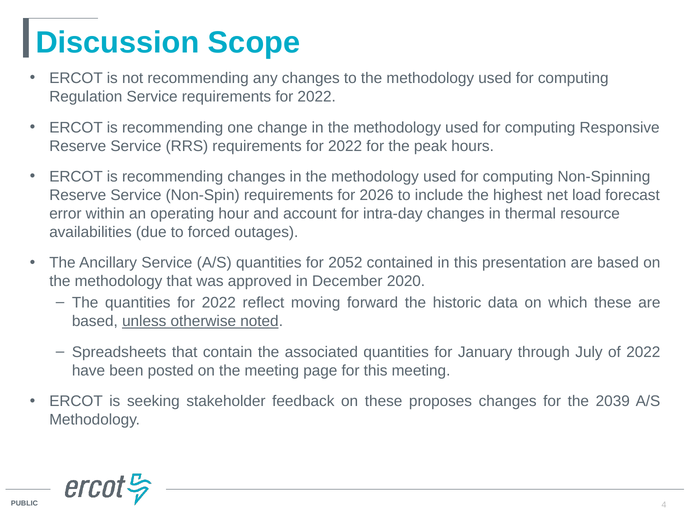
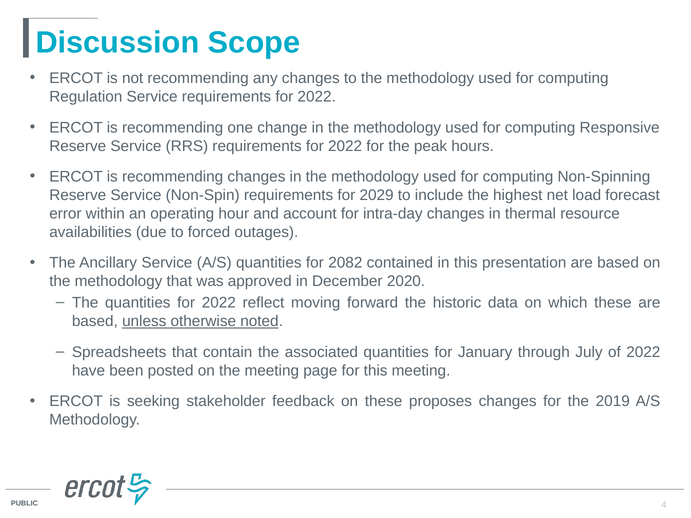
2026: 2026 -> 2029
2052: 2052 -> 2082
2039: 2039 -> 2019
